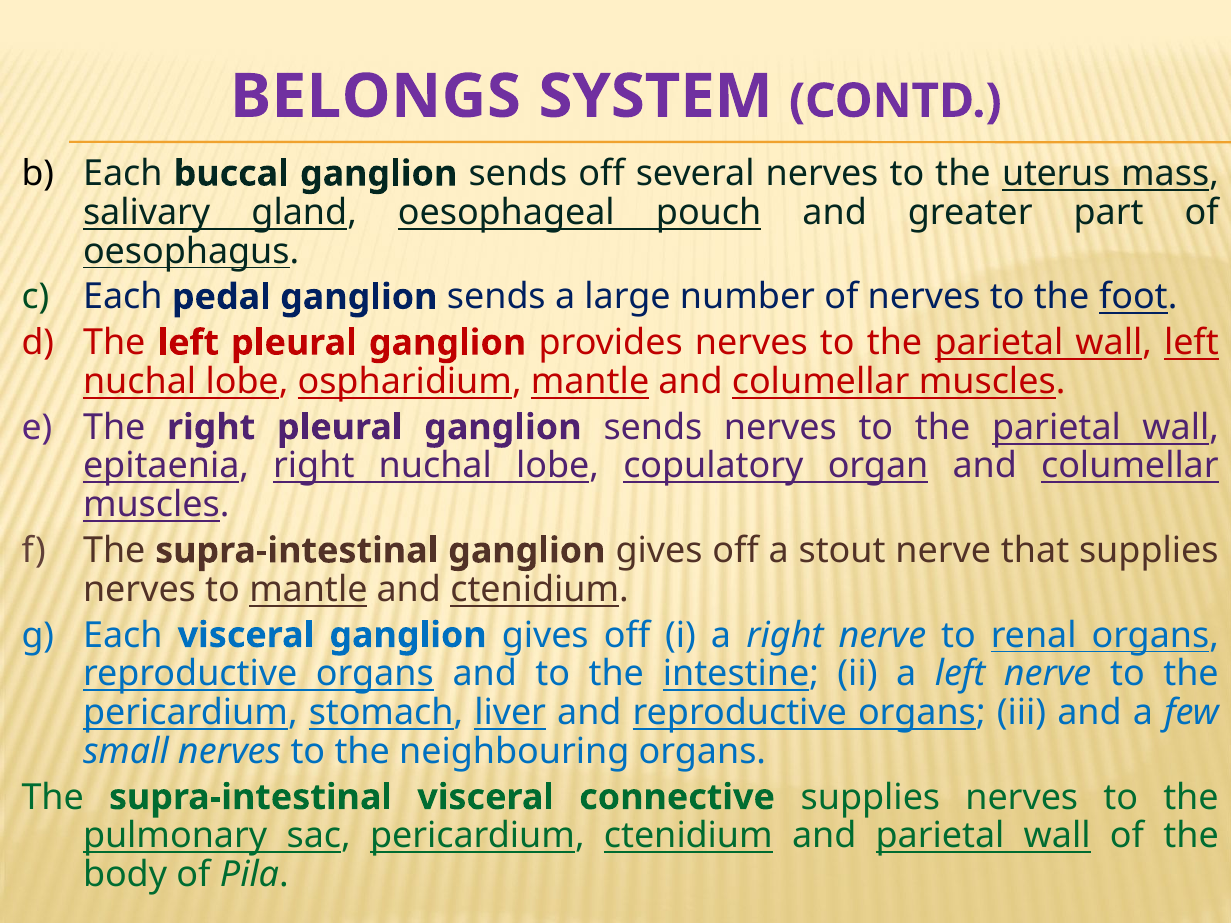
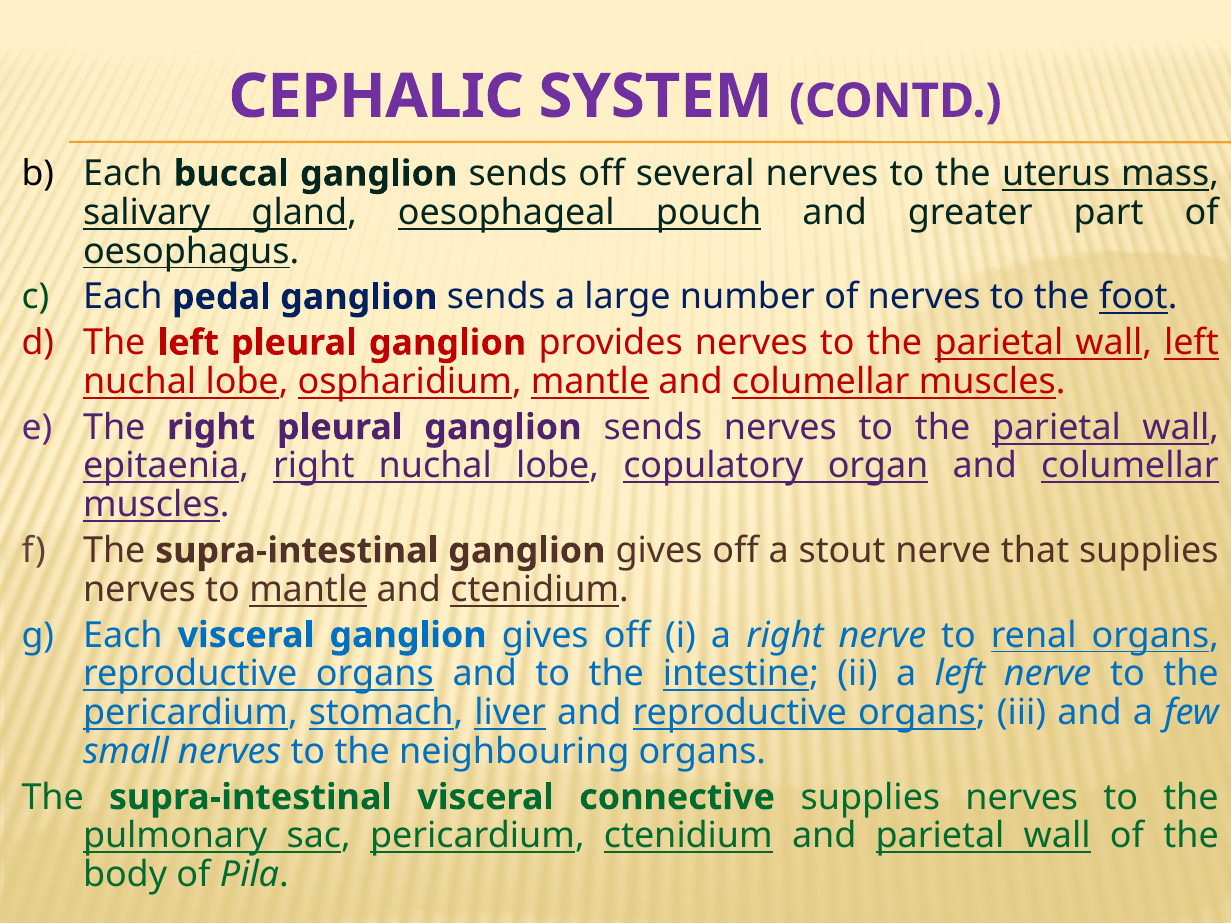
BELONGS: BELONGS -> CEPHALIC
